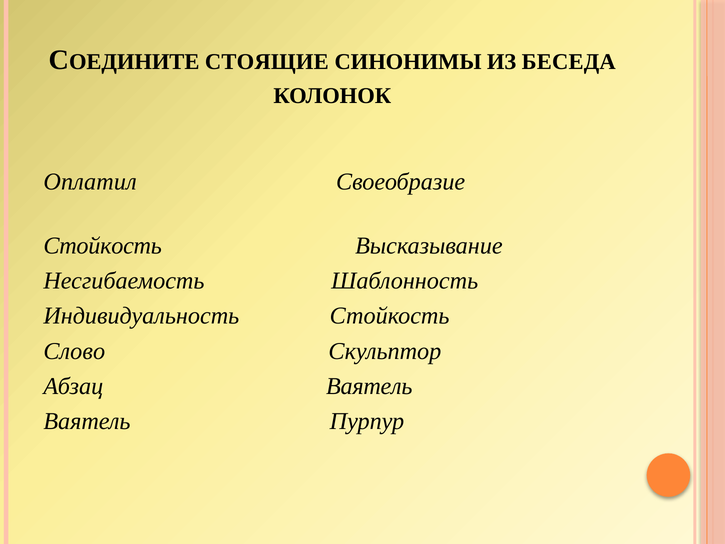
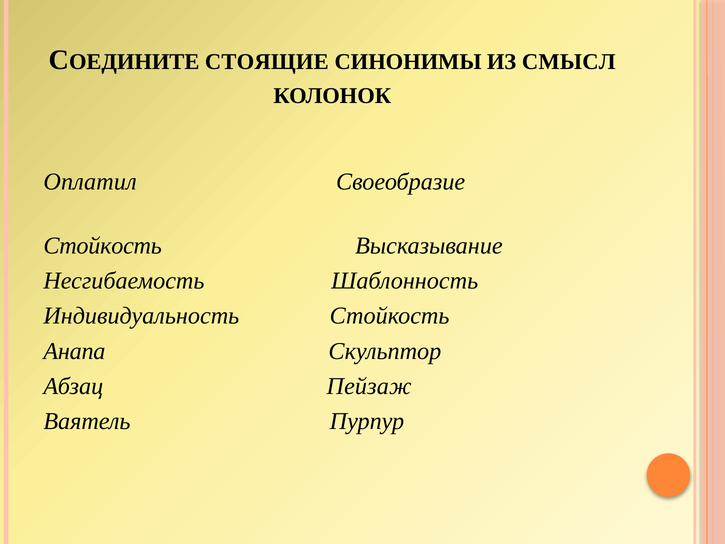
БЕСЕДА: БЕСЕДА -> СМЫСЛ
Слово: Слово -> Анапа
Абзац Ваятель: Ваятель -> Пейзаж
